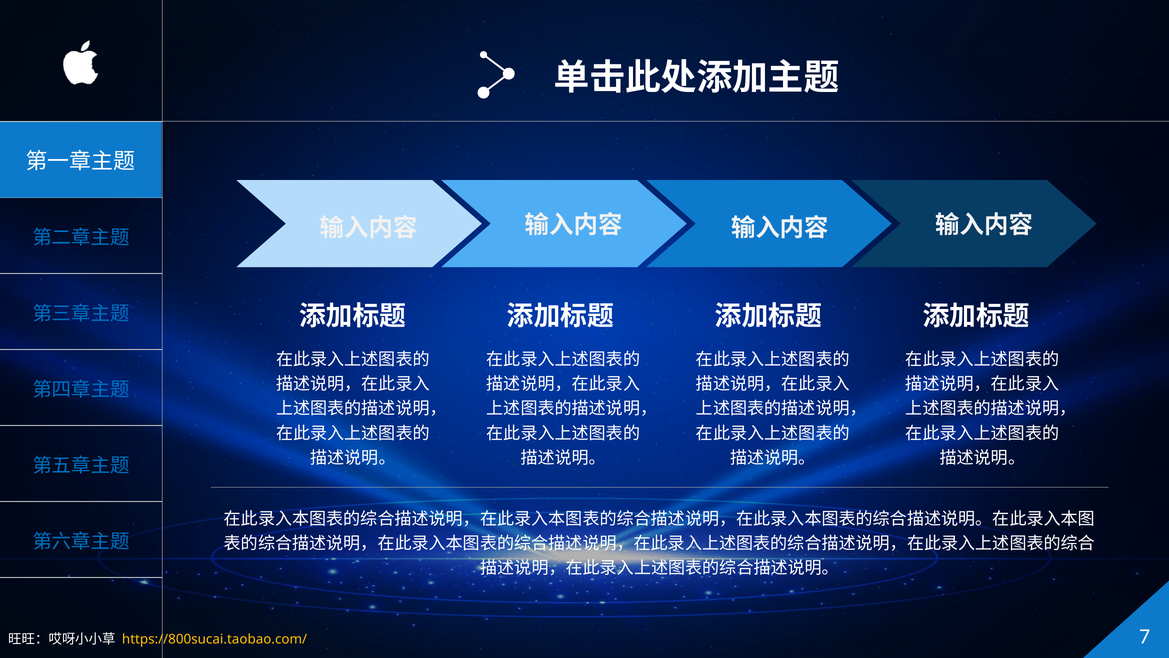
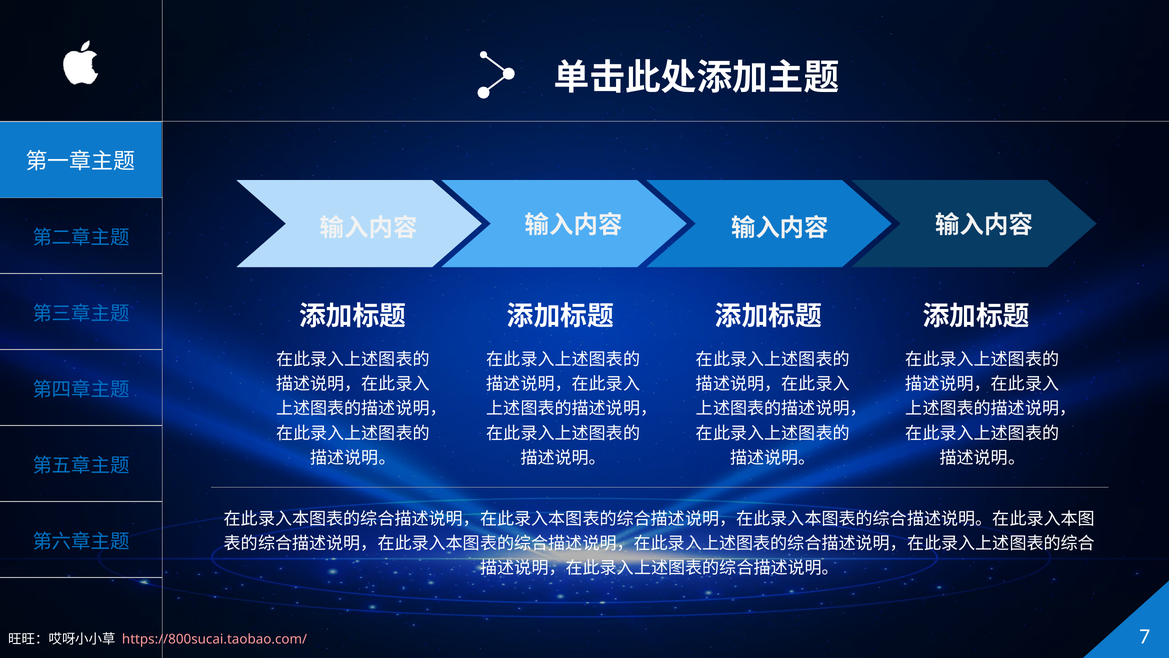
https://800sucai.taobao.com/ colour: yellow -> pink
